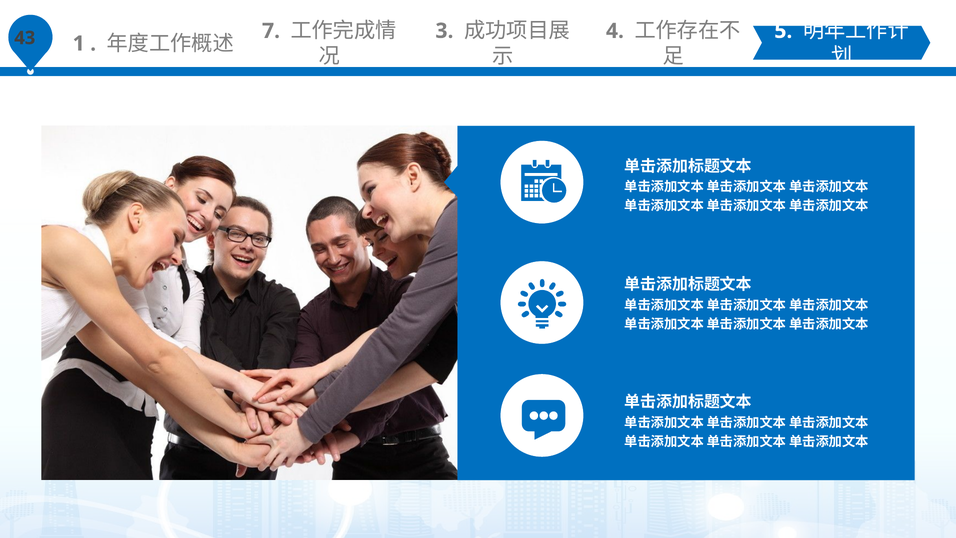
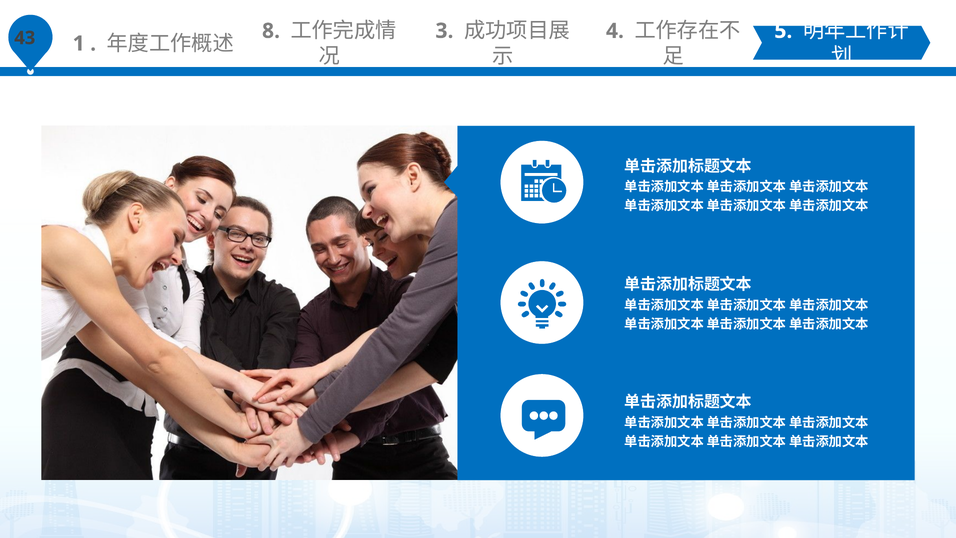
7: 7 -> 8
